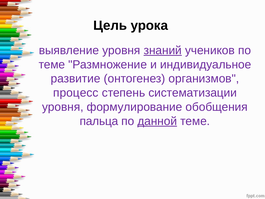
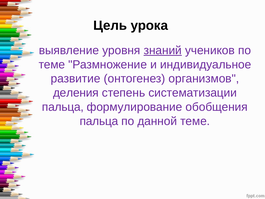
процесс: процесс -> деления
уровня at (63, 107): уровня -> пальца
данной underline: present -> none
